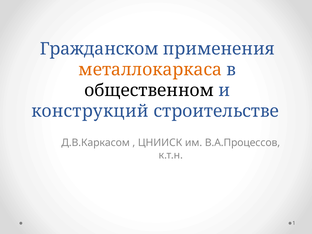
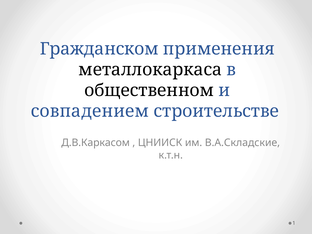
металлокаркаса colour: orange -> black
конструкций: конструкций -> совпадением
В.А.Процессов: В.А.Процессов -> В.А.Складские
